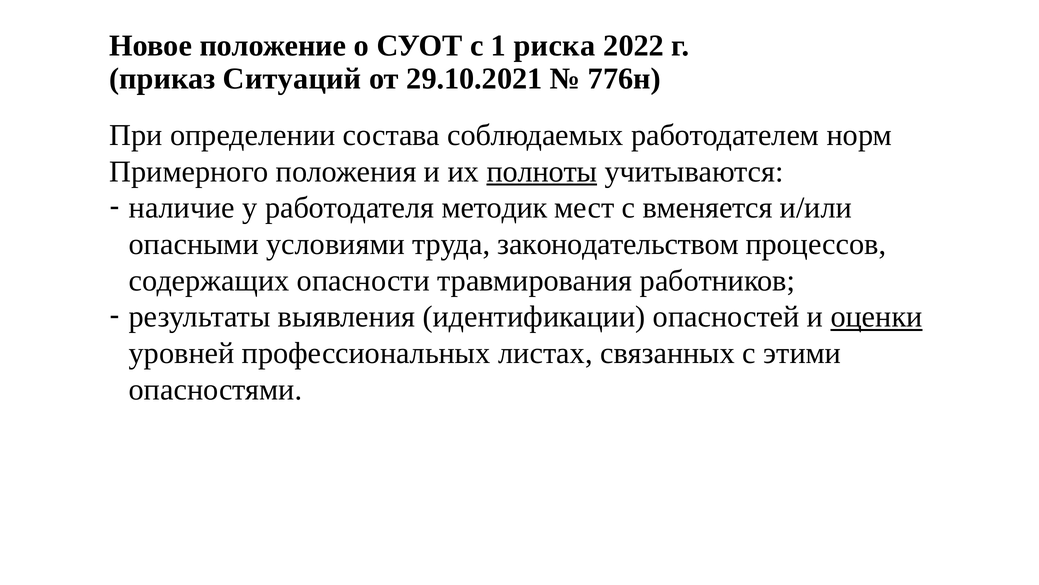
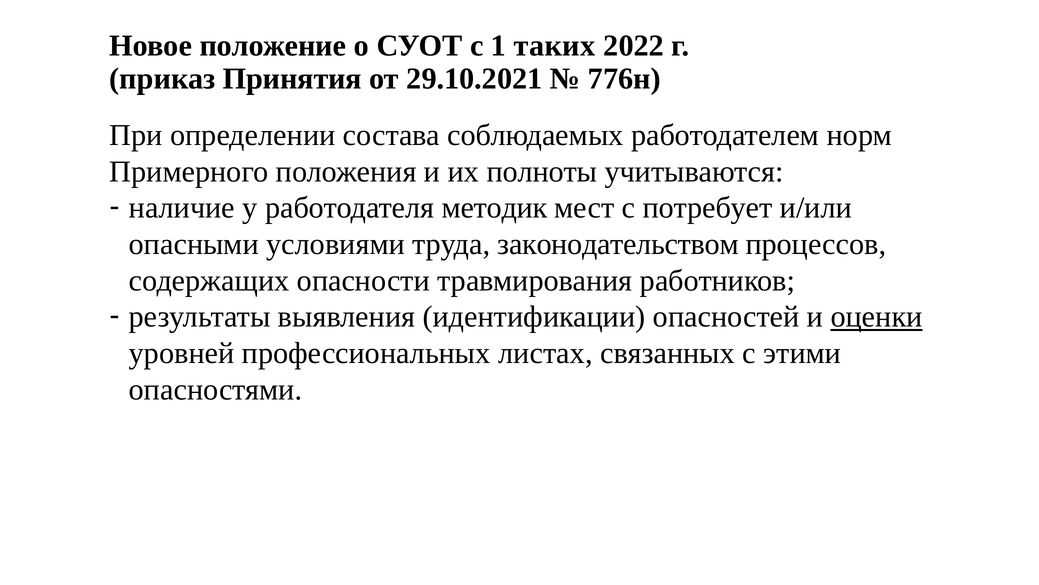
риска: риска -> таких
Ситуаций: Ситуаций -> Принятия
полноты underline: present -> none
вменяется: вменяется -> потребует
